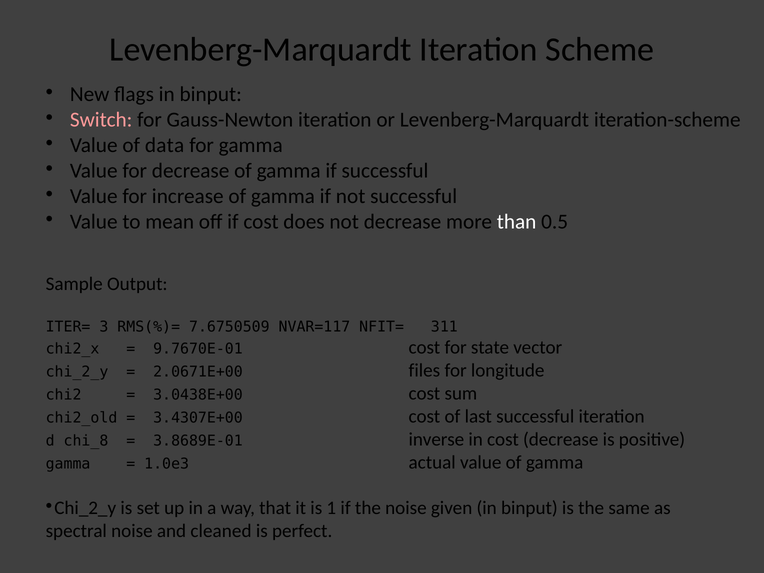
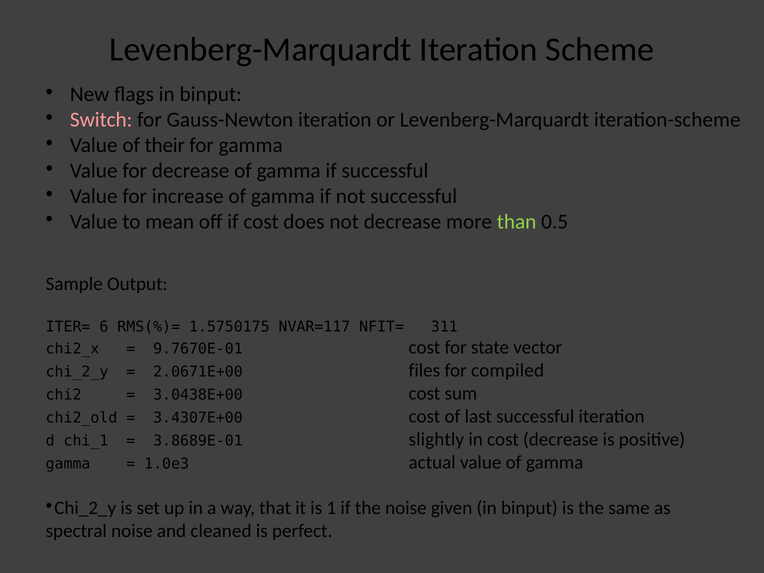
data: data -> their
than colour: white -> light green
3: 3 -> 6
7.6750509: 7.6750509 -> 1.5750175
longitude: longitude -> compiled
chi_8: chi_8 -> chi_1
inverse: inverse -> slightly
